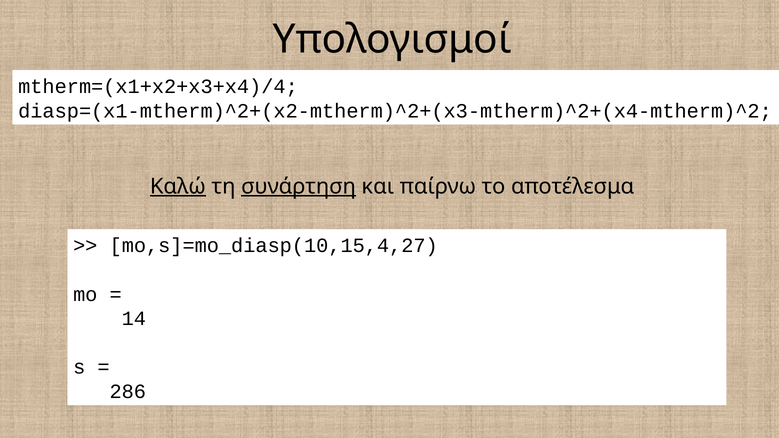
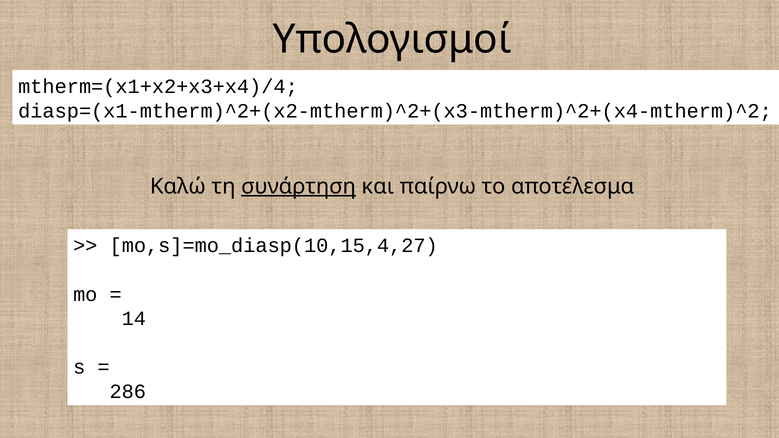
Καλώ underline: present -> none
